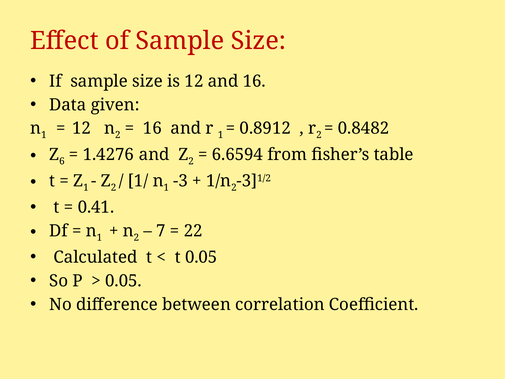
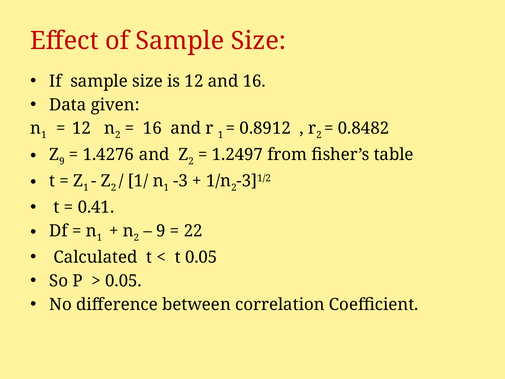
6 at (62, 161): 6 -> 9
6.6594: 6.6594 -> 1.2497
7 at (161, 231): 7 -> 9
